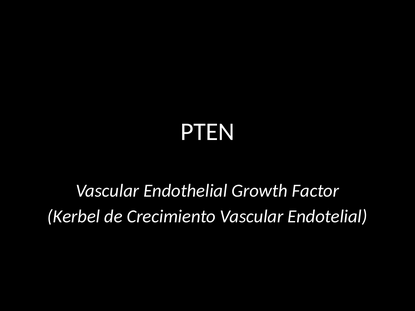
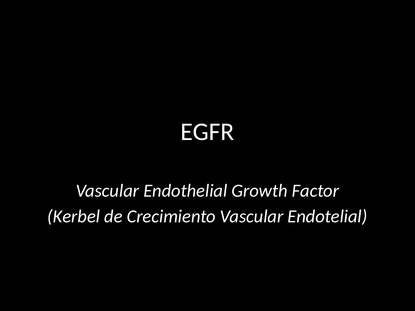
PTEN: PTEN -> EGFR
